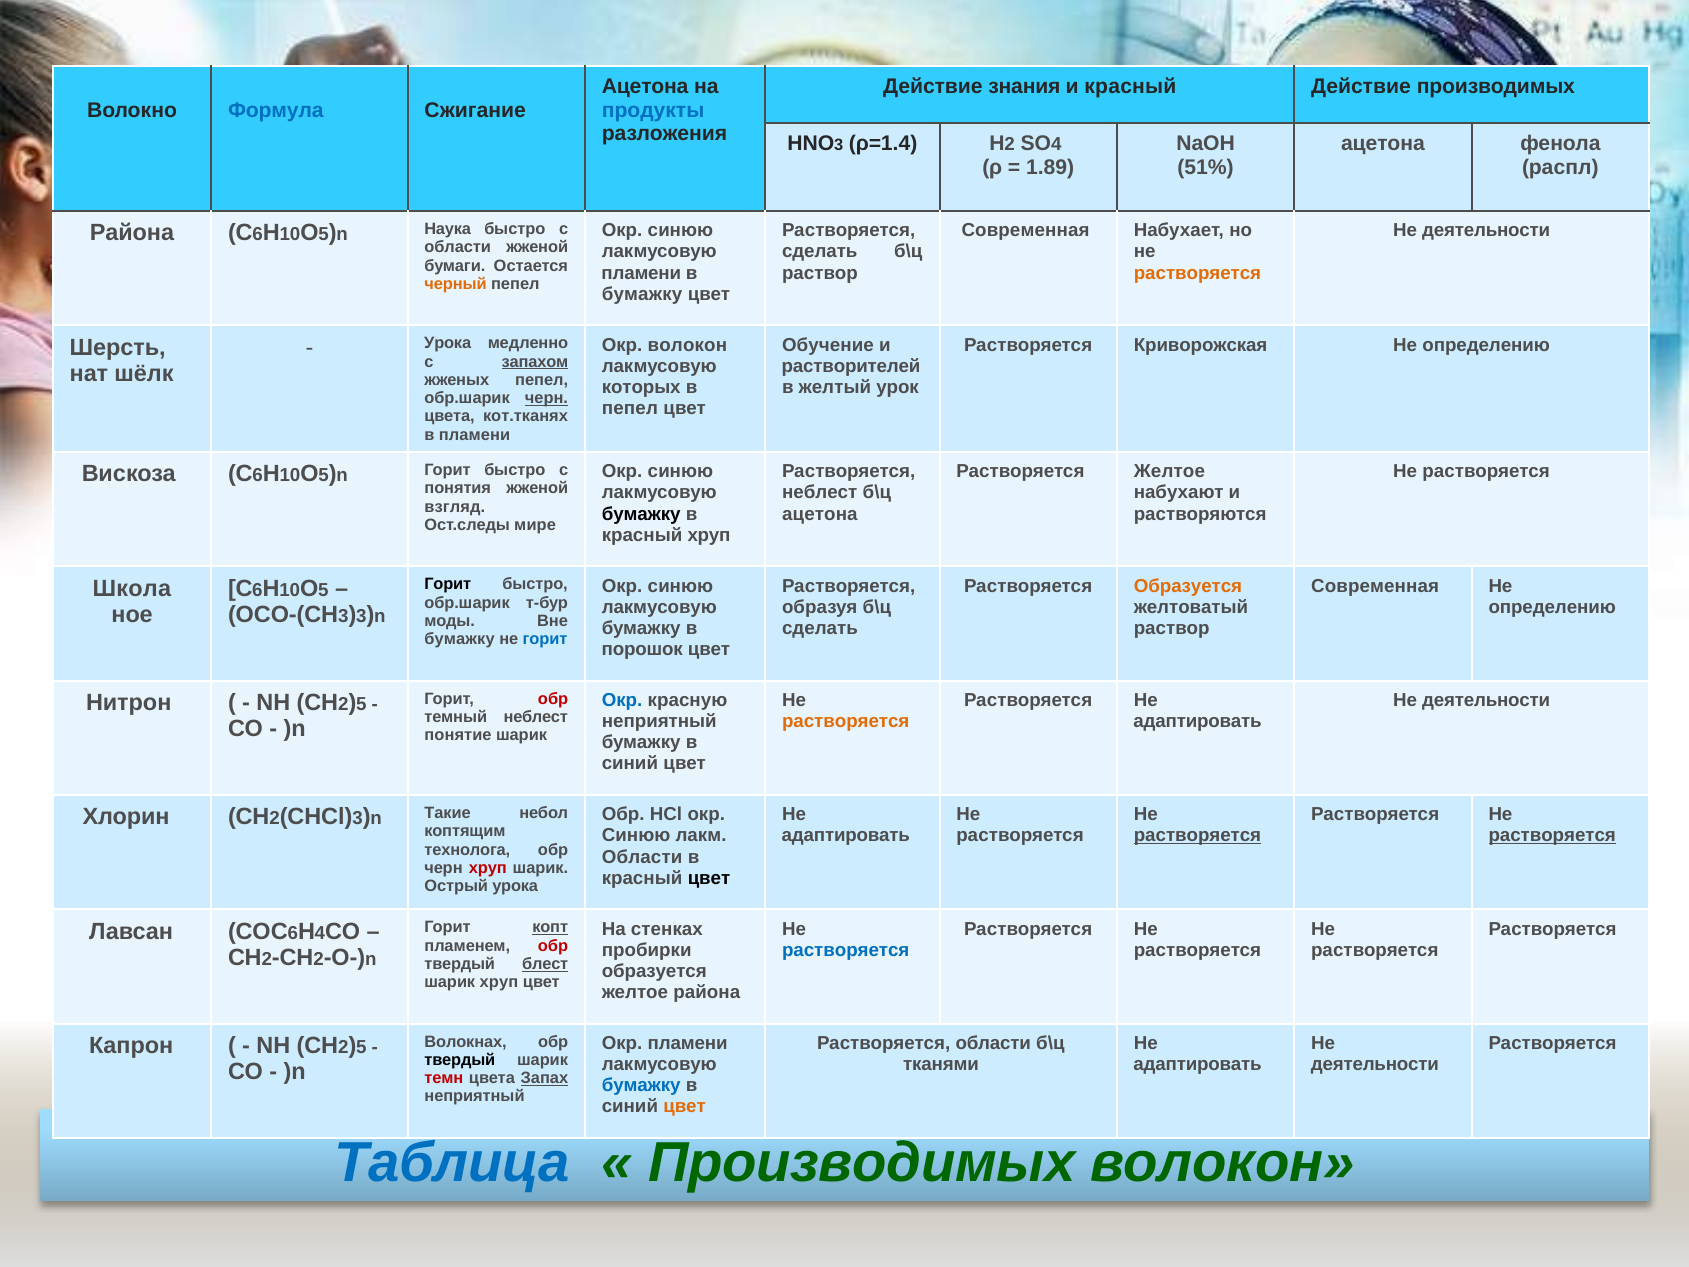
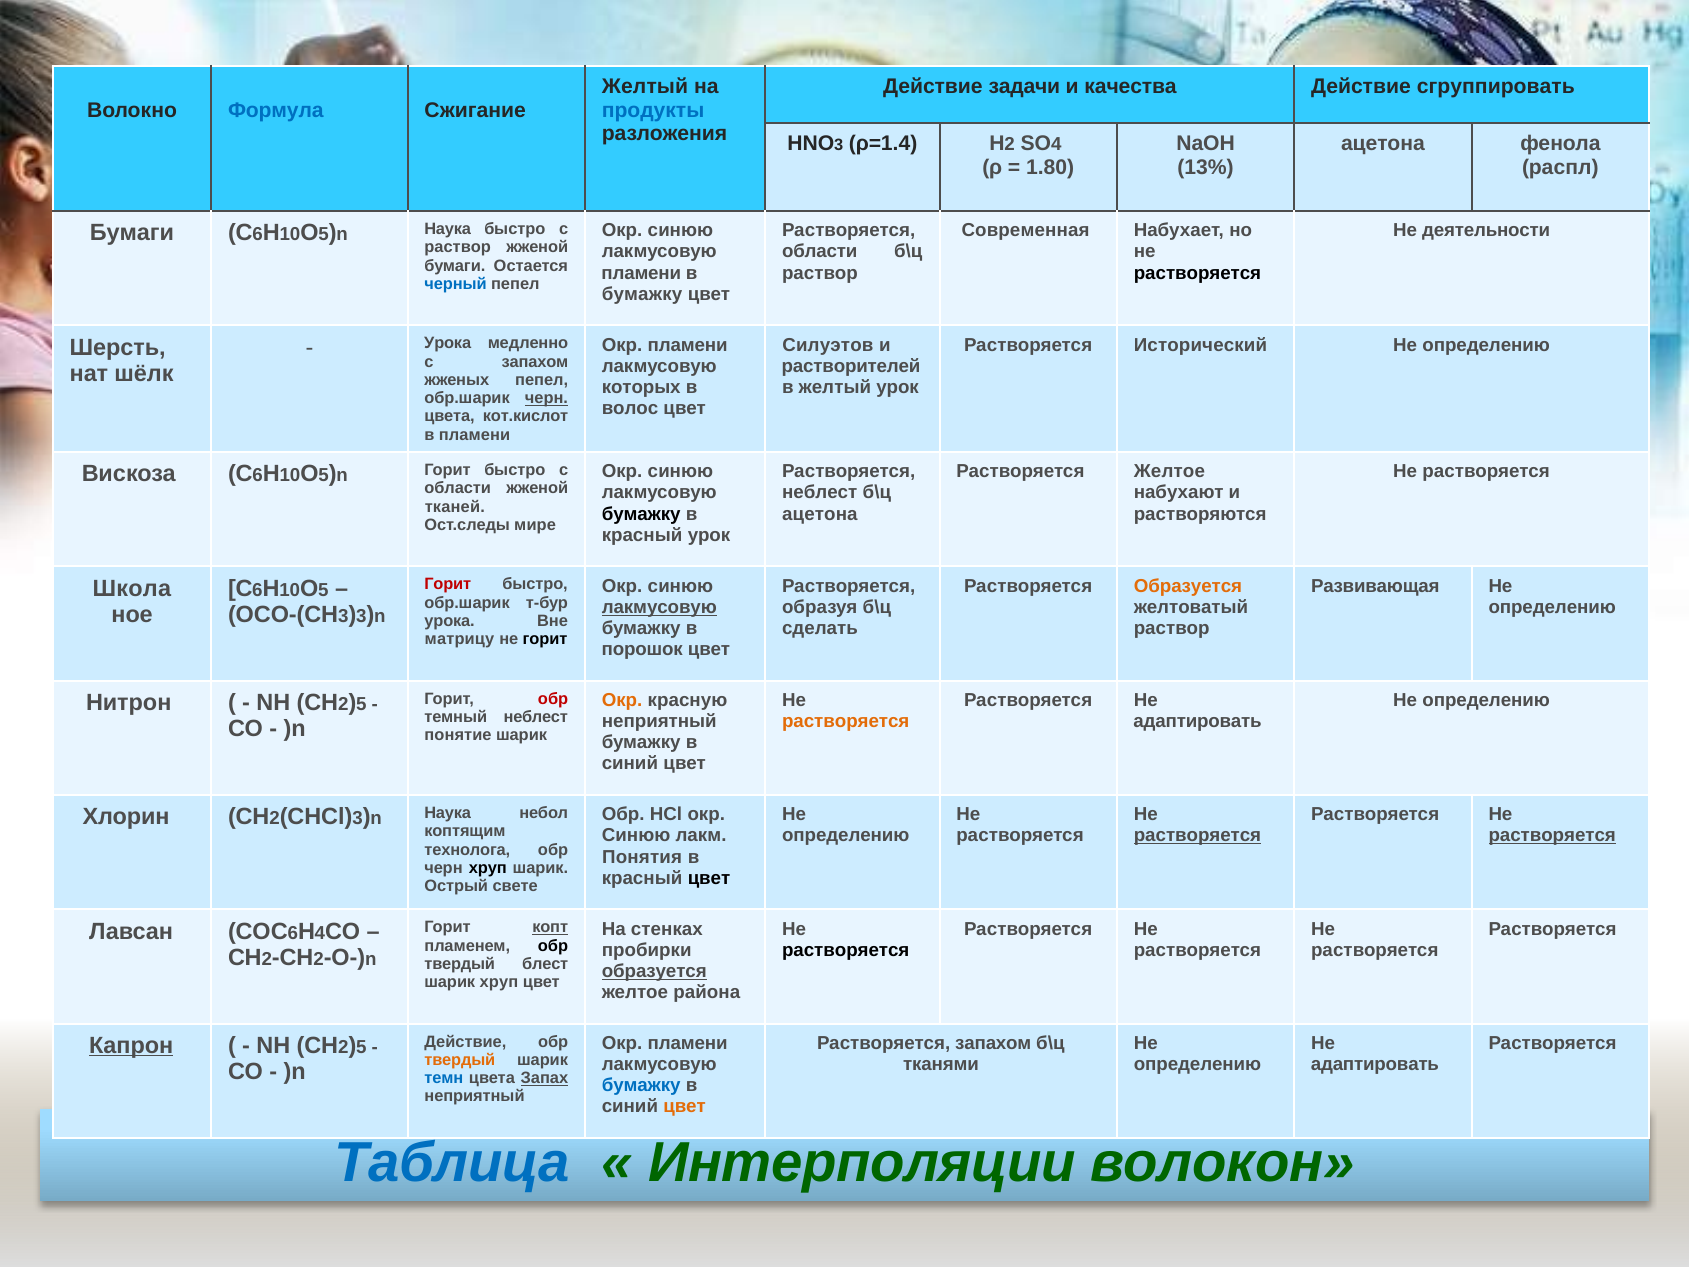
Ацетона at (645, 87): Ацетона -> Желтый
знания: знания -> задачи
и красный: красный -> качества
Действие производимых: производимых -> сгруппировать
1.89: 1.89 -> 1.80
51%: 51% -> 13%
Района at (132, 233): Района -> Бумаги
области at (458, 247): области -> раствор
сделать at (820, 252): сделать -> области
растворяется at (1197, 273) colour: orange -> black
черный colour: orange -> blue
волокон at (687, 345): волокон -> пламени
Обучение: Обучение -> Силуэтов
Криворожская: Криворожская -> Исторический
запахом at (535, 362) underline: present -> none
пепел at (630, 408): пепел -> волос
кот.тканях: кот.тканях -> кот.кислот
понятия at (458, 488): понятия -> области
взгляд: взгляд -> тканей
красный хруп: хруп -> урок
Горит at (448, 584) colour: black -> red
Современная at (1375, 586): Современная -> Развивающая
лакмусовую at (659, 607) underline: none -> present
моды at (450, 621): моды -> урока
бумажку at (460, 639): бумажку -> матрицу
горит at (545, 639) colour: blue -> black
Окр at (622, 700) colour: blue -> orange
деятельности at (1486, 700): деятельности -> определению
CH2(CHCl)3)n Такие: Такие -> Наука
адаптировать at (846, 836): адаптировать -> определению
Области at (642, 857): Области -> Понятия
хруп at (488, 868) colour: red -> black
Острый урока: урока -> свете
обр at (553, 945) colour: red -> black
растворяется at (846, 950) colour: blue -> black
блест underline: present -> none
образуется at (654, 971) underline: none -> present
Волокнах at (466, 1041): Волокнах -> Действие
Растворяется области: области -> запахом
Капрон underline: none -> present
твердый at (460, 1060) colour: black -> orange
адаптировать at (1198, 1064): адаптировать -> определению
деятельности at (1375, 1064): деятельности -> адаптировать
темн colour: red -> blue
Производимых at (862, 1162): Производимых -> Интерполяции
